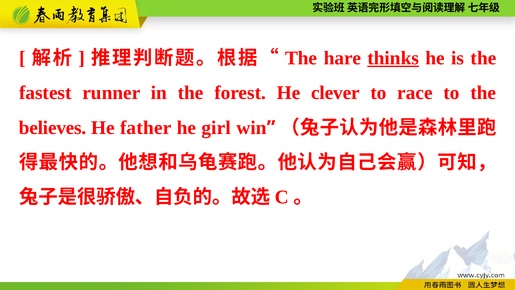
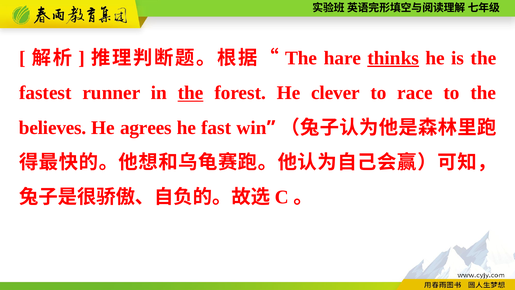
the at (191, 93) underline: none -> present
father: father -> agrees
girl: girl -> fast
